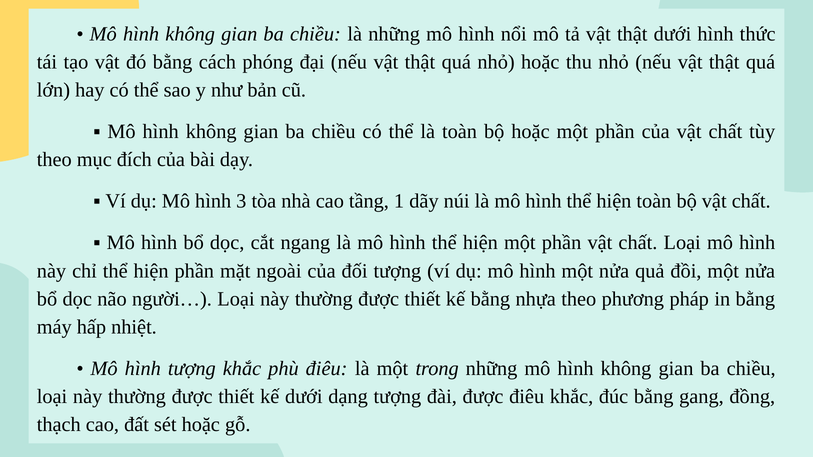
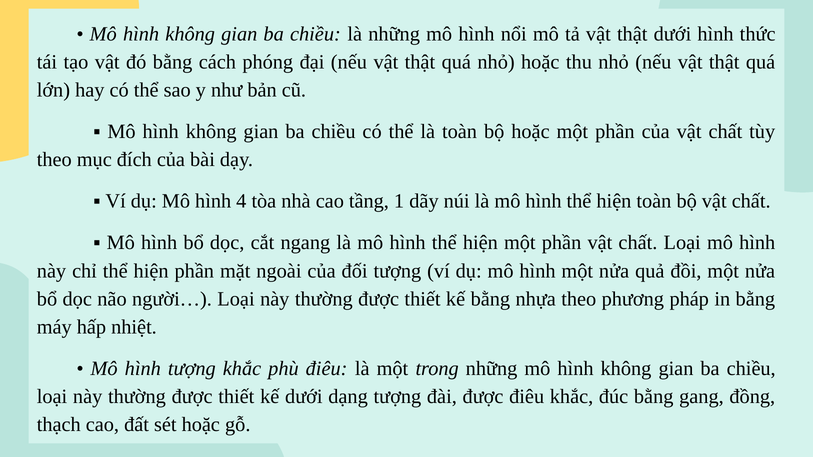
3: 3 -> 4
